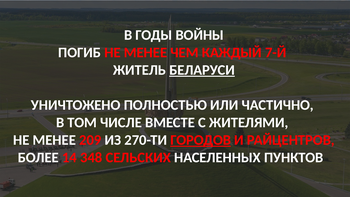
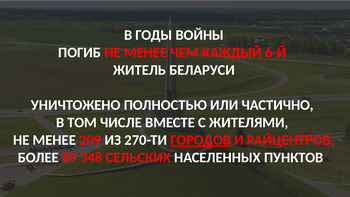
7-Й: 7-Й -> 6-Й
БЕЛАРУСИ underline: present -> none
14: 14 -> 89
